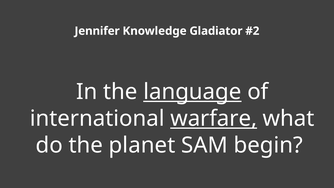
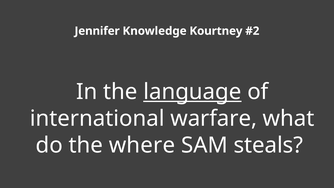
Gladiator: Gladiator -> Kourtney
warfare underline: present -> none
planet: planet -> where
begin: begin -> steals
